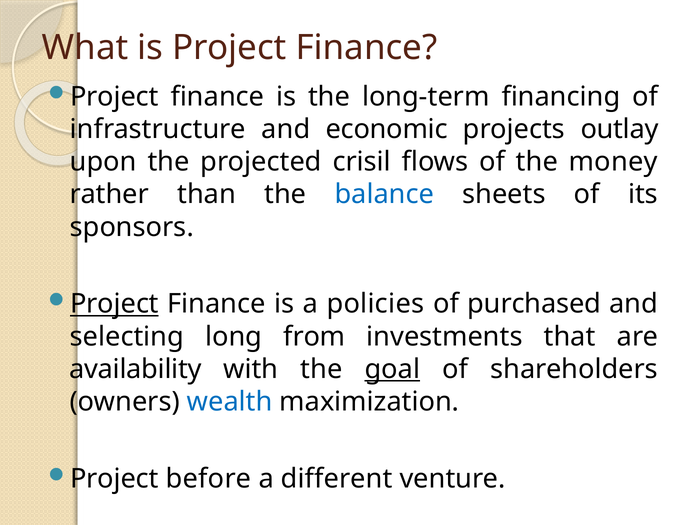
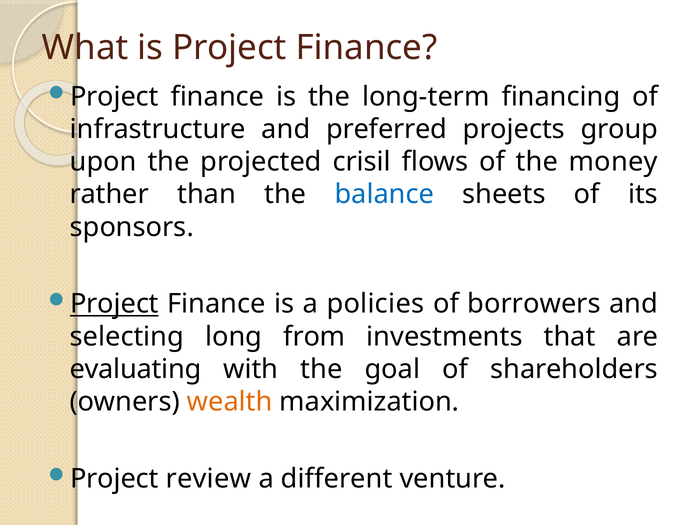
economic: economic -> preferred
outlay: outlay -> group
purchased: purchased -> borrowers
availability: availability -> evaluating
goal underline: present -> none
wealth colour: blue -> orange
before: before -> review
